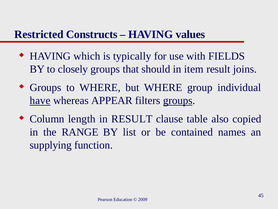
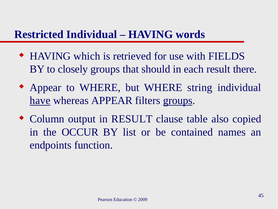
Restricted Constructs: Constructs -> Individual
values: values -> words
typically: typically -> retrieved
item: item -> each
joins: joins -> there
Groups at (46, 87): Groups -> Appear
group: group -> string
length: length -> output
RANGE: RANGE -> OCCUR
supplying: supplying -> endpoints
